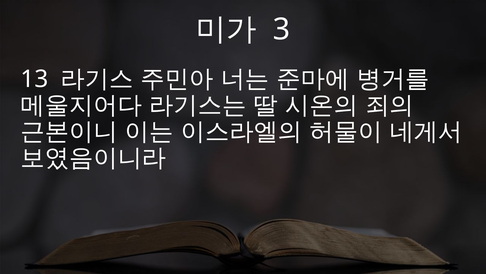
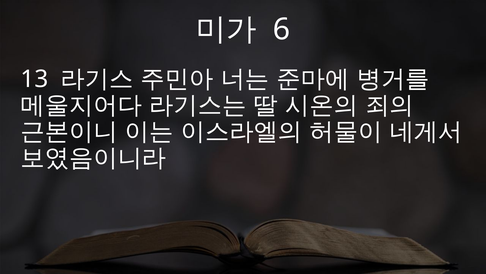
3: 3 -> 6
